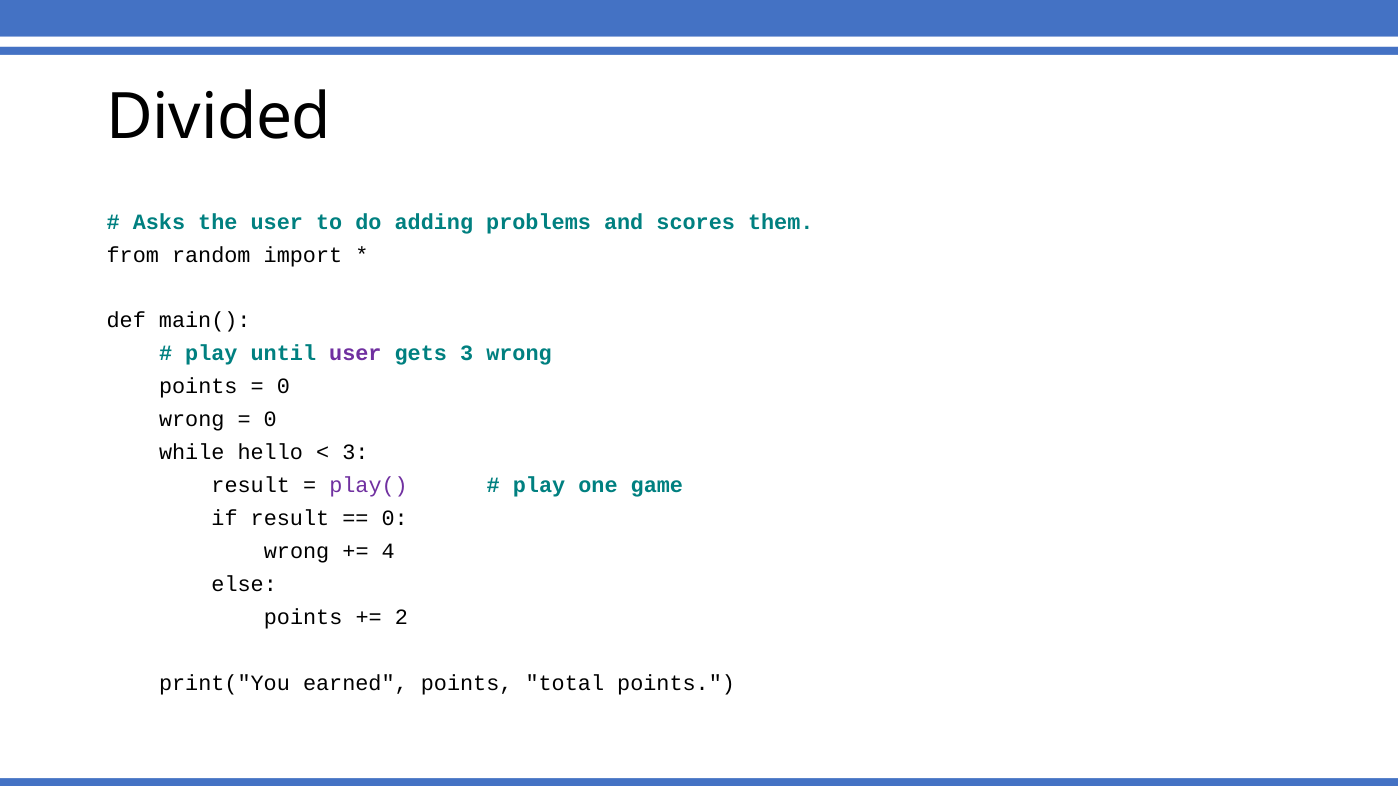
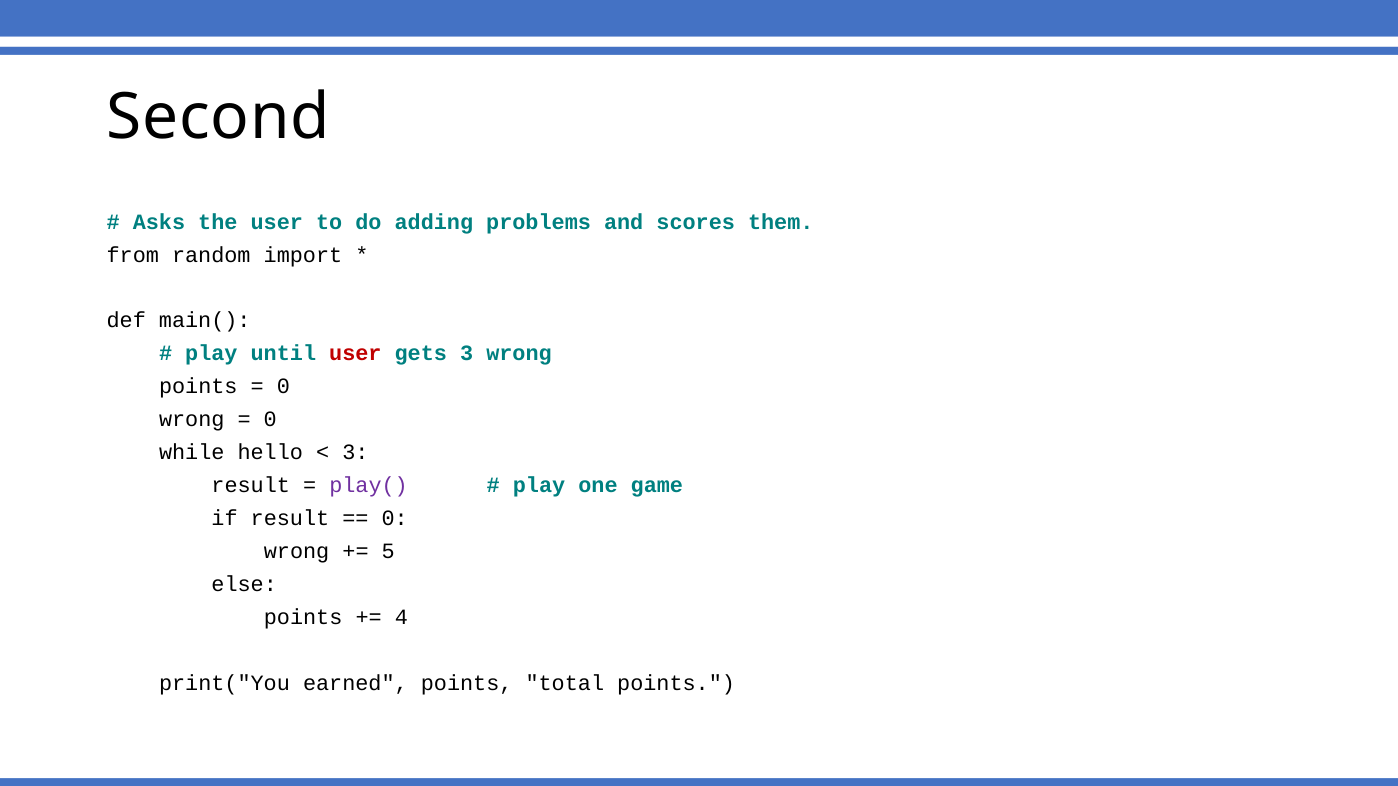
Divided: Divided -> Second
user at (355, 354) colour: purple -> red
4: 4 -> 5
2: 2 -> 4
